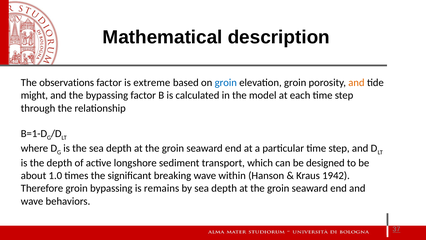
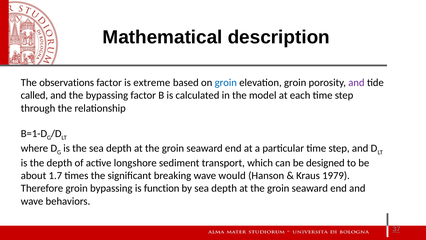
and at (356, 82) colour: orange -> purple
might: might -> called
1.0: 1.0 -> 1.7
within: within -> would
1942: 1942 -> 1979
remains: remains -> function
